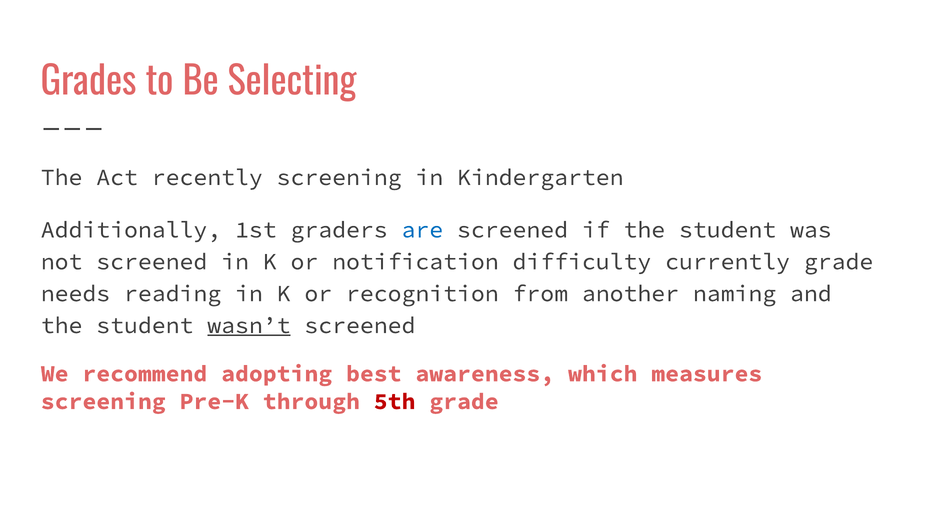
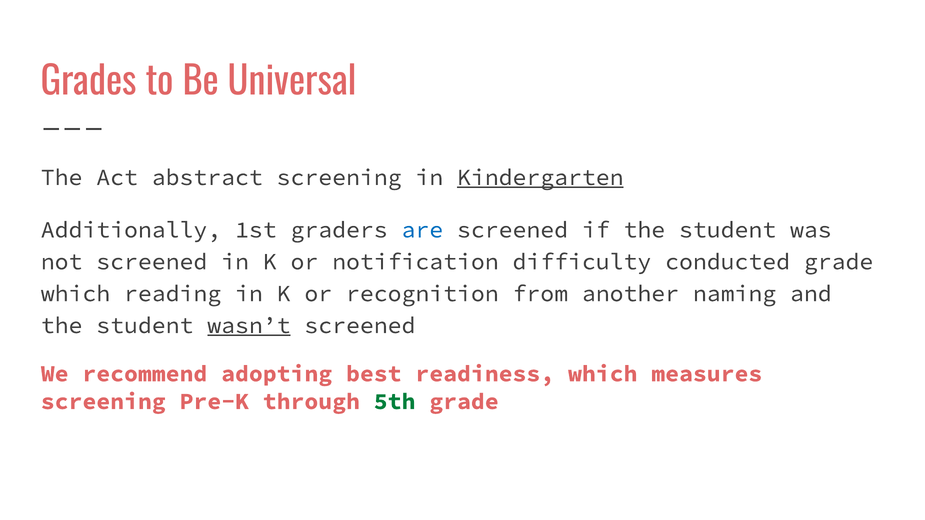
Selecting: Selecting -> Universal
recently: recently -> abstract
Kindergarten underline: none -> present
currently: currently -> conducted
needs at (75, 294): needs -> which
awareness: awareness -> readiness
5th colour: red -> green
